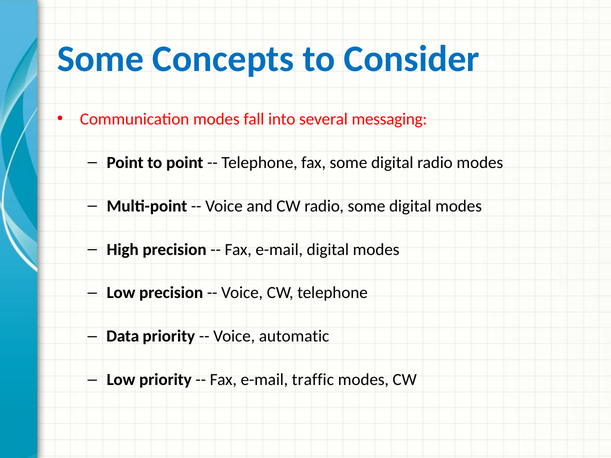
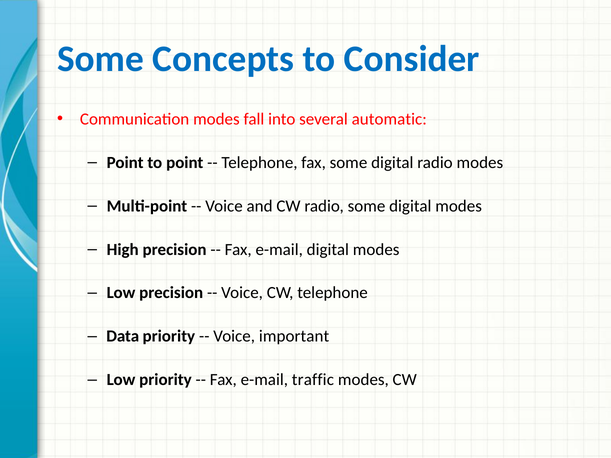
messaging: messaging -> automatic
automatic: automatic -> important
